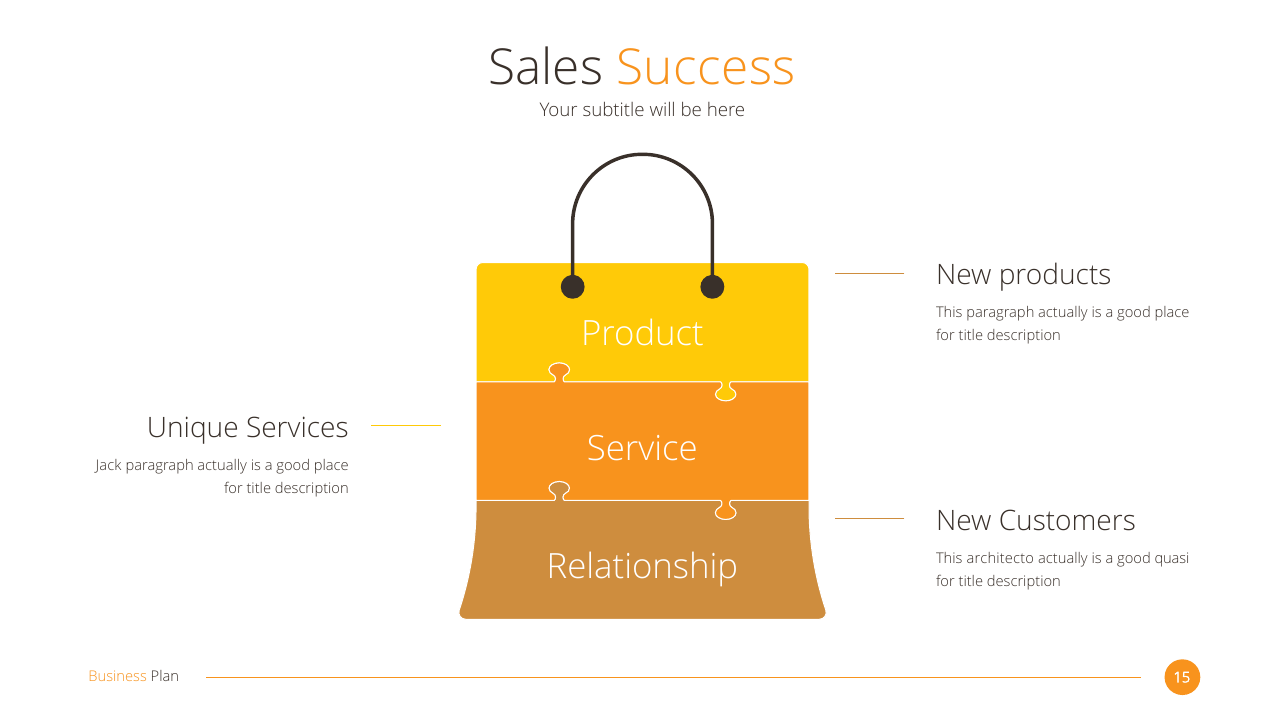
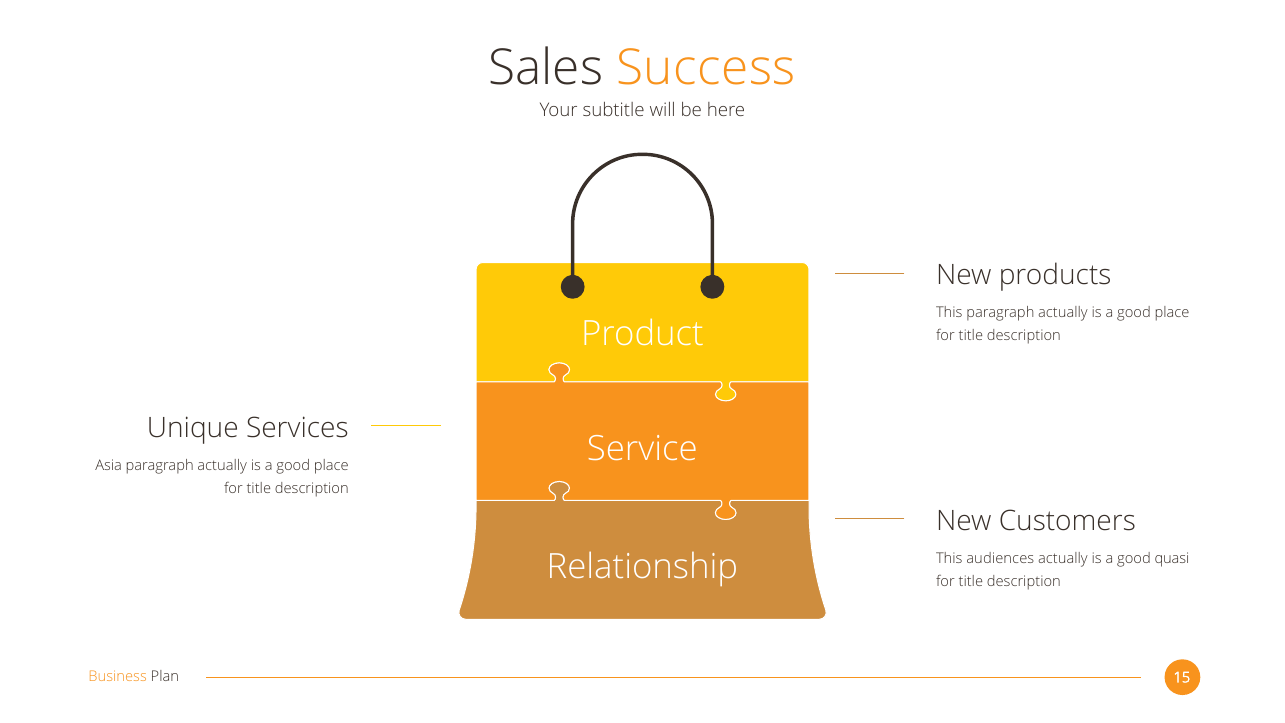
Jack: Jack -> Asia
architecto: architecto -> audiences
